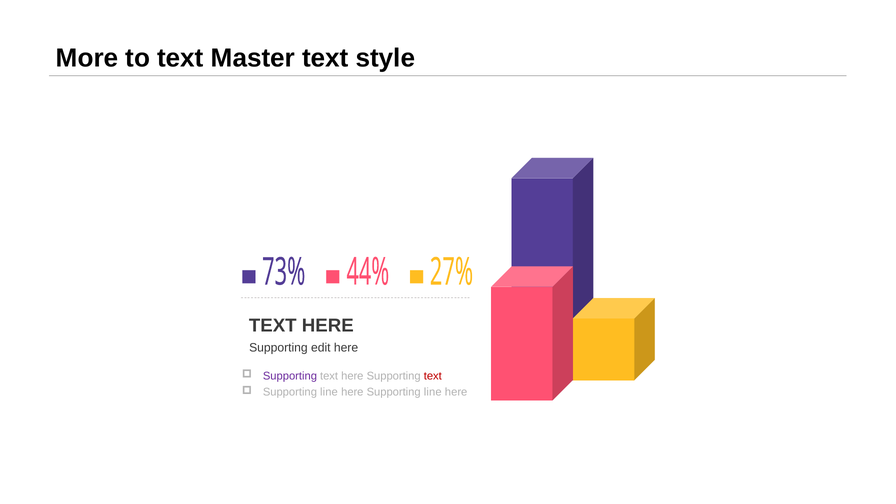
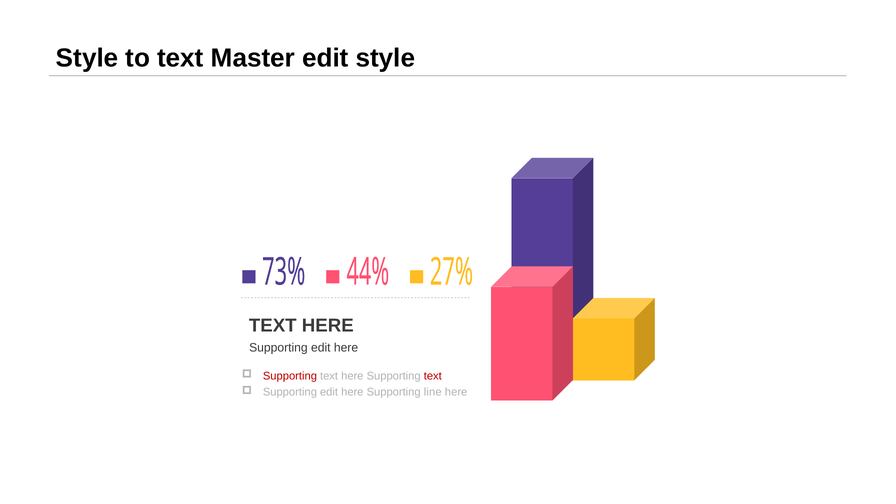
More at (87, 58): More -> Style
Master text: text -> edit
Supporting at (290, 376) colour: purple -> red
line at (329, 392): line -> edit
